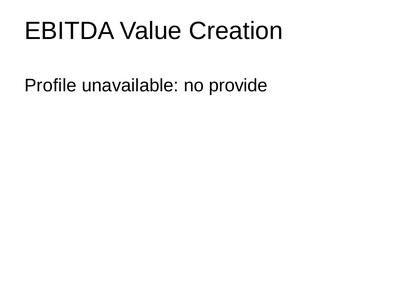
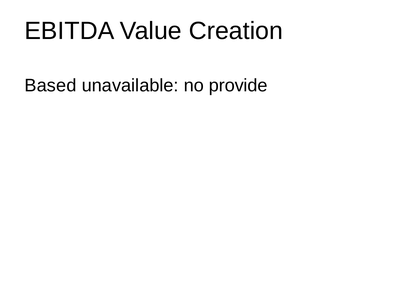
Profile: Profile -> Based
